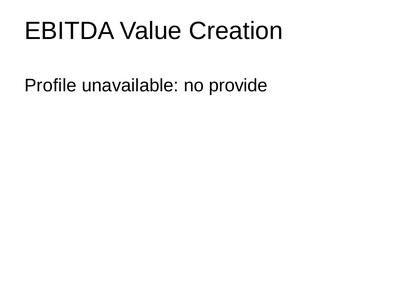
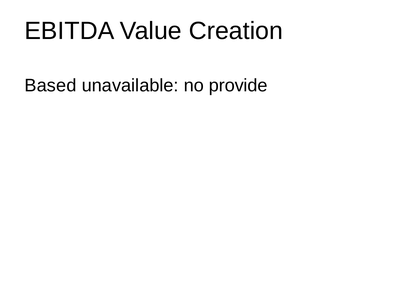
Profile: Profile -> Based
